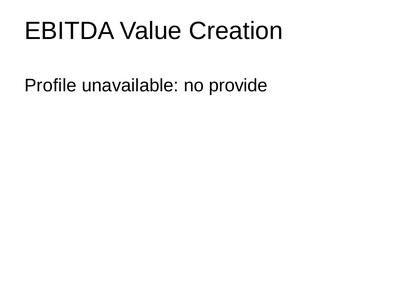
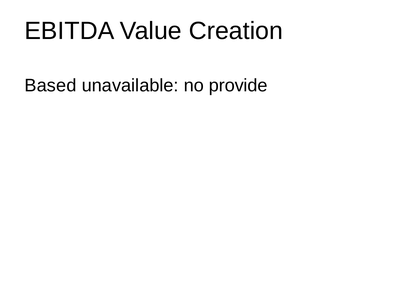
Profile: Profile -> Based
